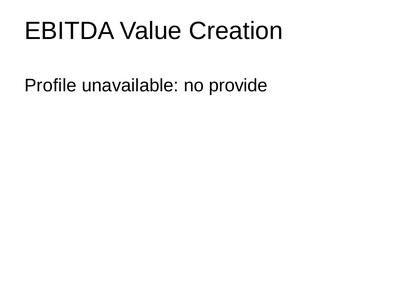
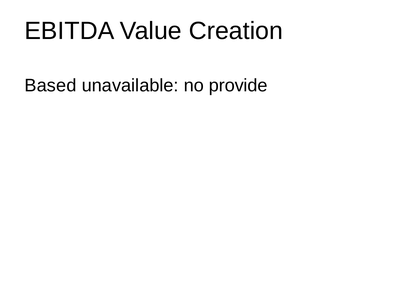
Profile: Profile -> Based
